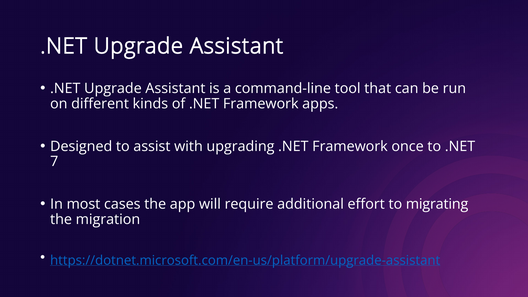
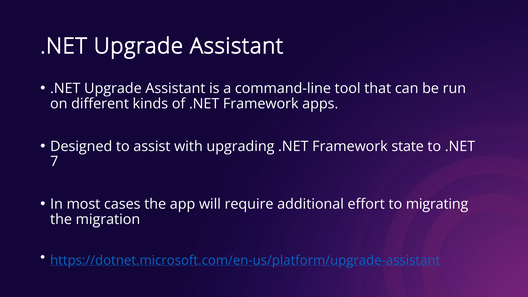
once: once -> state
